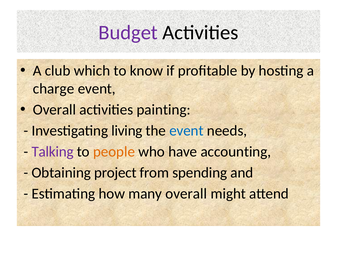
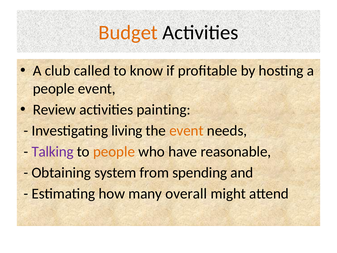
Budget colour: purple -> orange
which: which -> called
charge at (54, 89): charge -> people
Overall at (54, 110): Overall -> Review
event at (186, 131) colour: blue -> orange
accounting: accounting -> reasonable
project: project -> system
